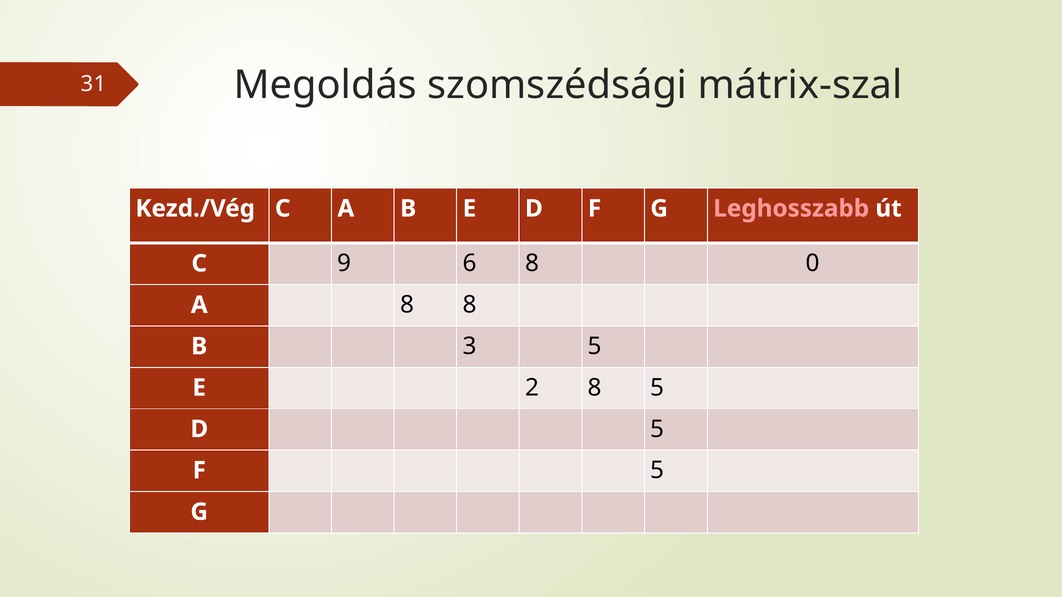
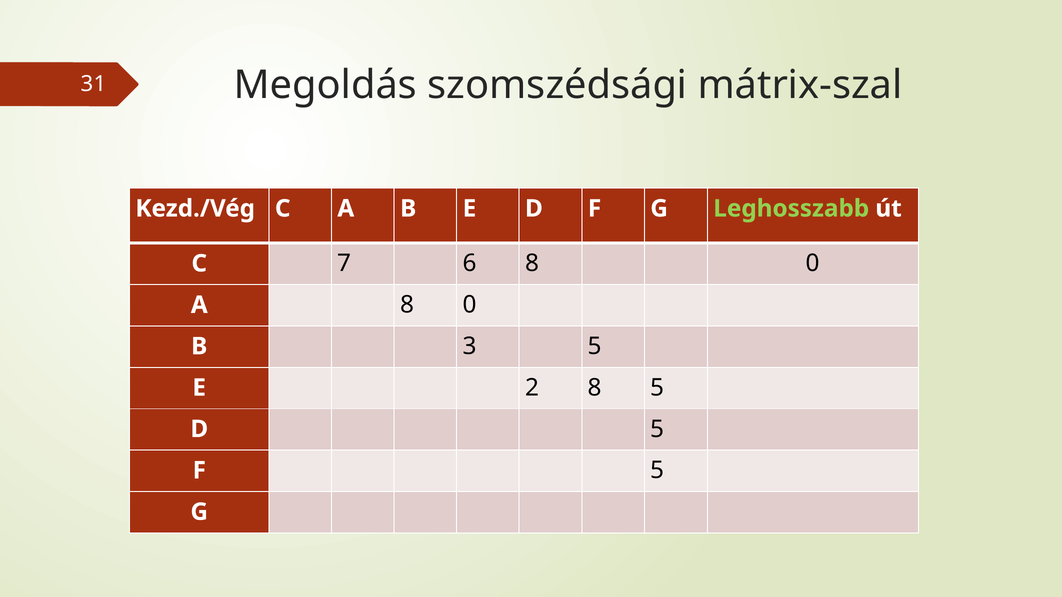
Leghosszabb colour: pink -> light green
9: 9 -> 7
A 8 8: 8 -> 0
